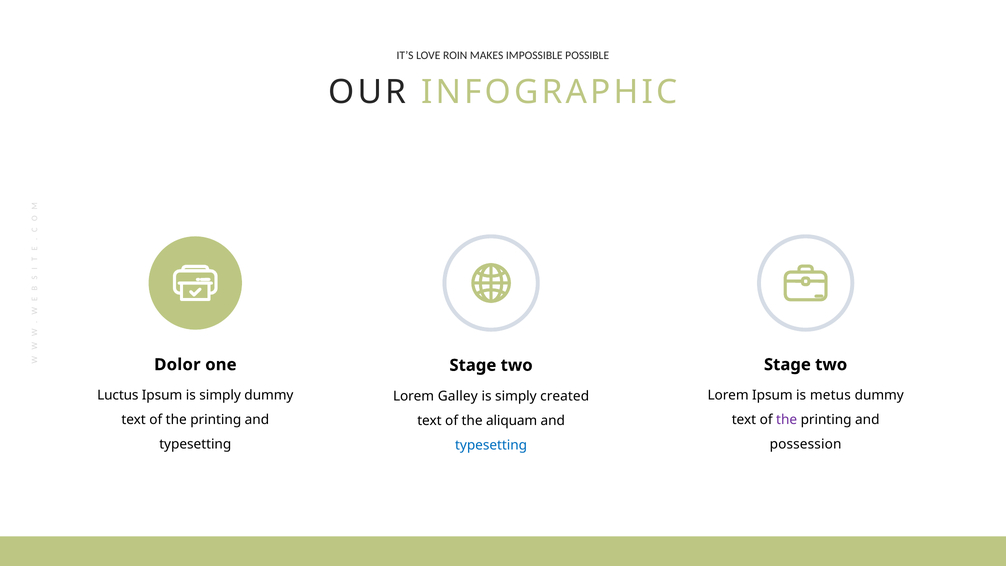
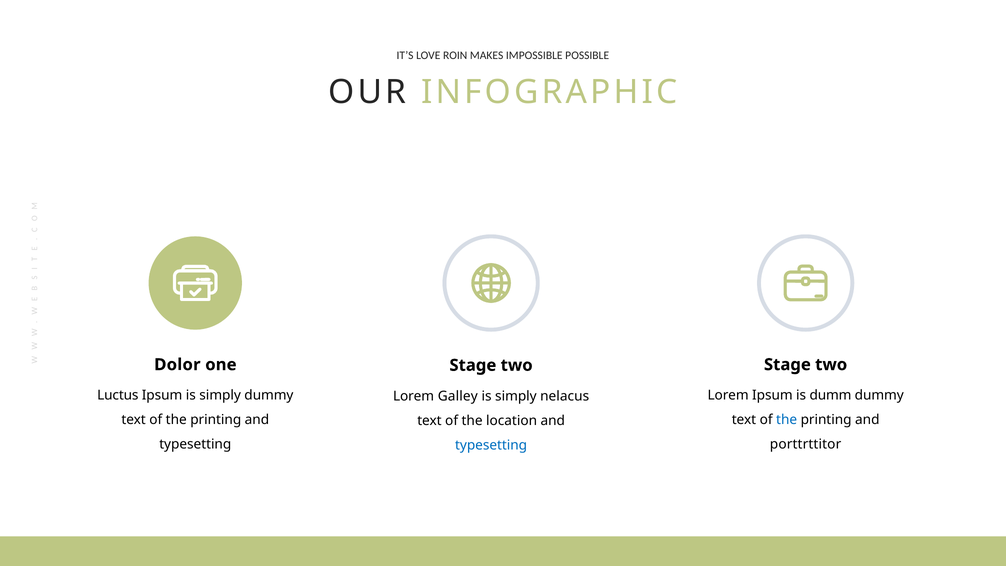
metus: metus -> dumm
created: created -> nelacus
the at (787, 420) colour: purple -> blue
aliquam: aliquam -> location
possession: possession -> porttrttitor
